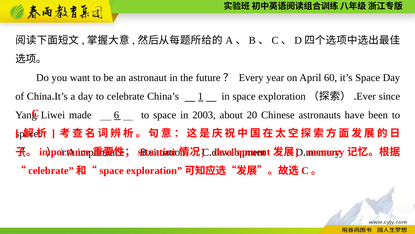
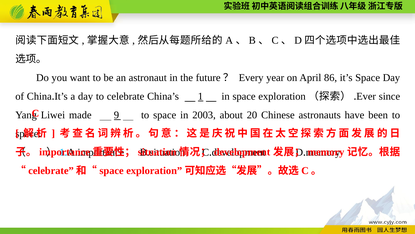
60: 60 -> 86
6: 6 -> 9
